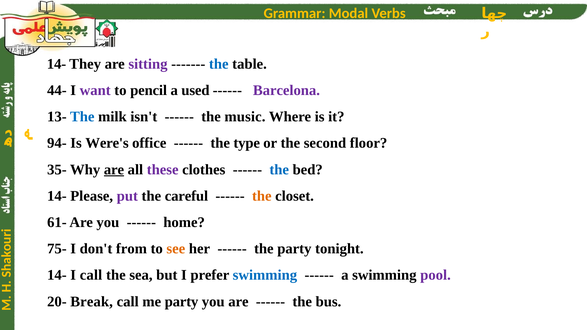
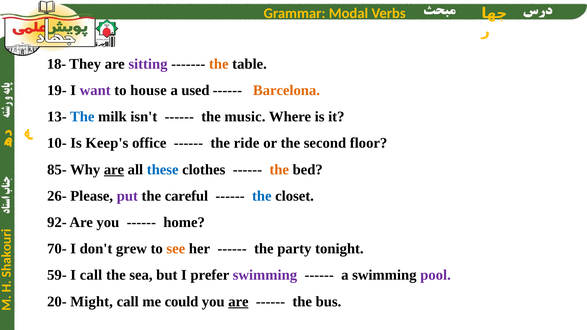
14- at (57, 64): 14- -> 18-
the at (219, 64) colour: blue -> orange
44-: 44- -> 19-
pencil: pencil -> house
Barcelona colour: purple -> orange
94-: 94- -> 10-
Were's: Were's -> Keep's
type: type -> ride
35-: 35- -> 85-
these colour: purple -> blue
the at (279, 170) colour: blue -> orange
14- at (57, 196): 14- -> 26-
the at (262, 196) colour: orange -> blue
61-: 61- -> 92-
75-: 75- -> 70-
from: from -> grew
14- at (57, 275): 14- -> 59-
swimming at (265, 275) colour: blue -> purple
Break: Break -> Might
me party: party -> could
are at (238, 302) underline: none -> present
